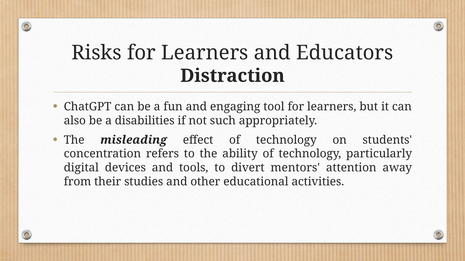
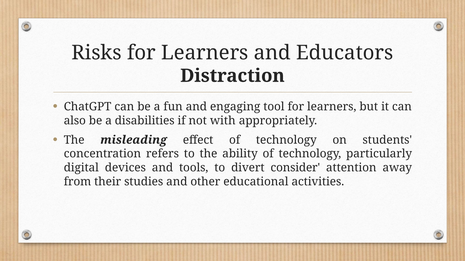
such: such -> with
mentors: mentors -> consider
